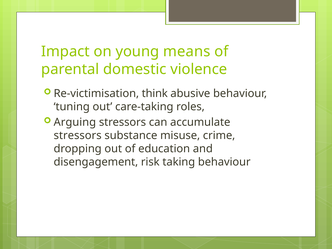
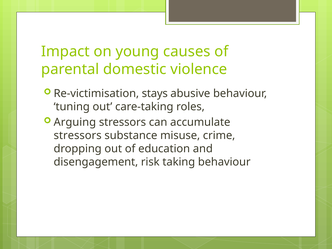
means: means -> causes
think: think -> stays
